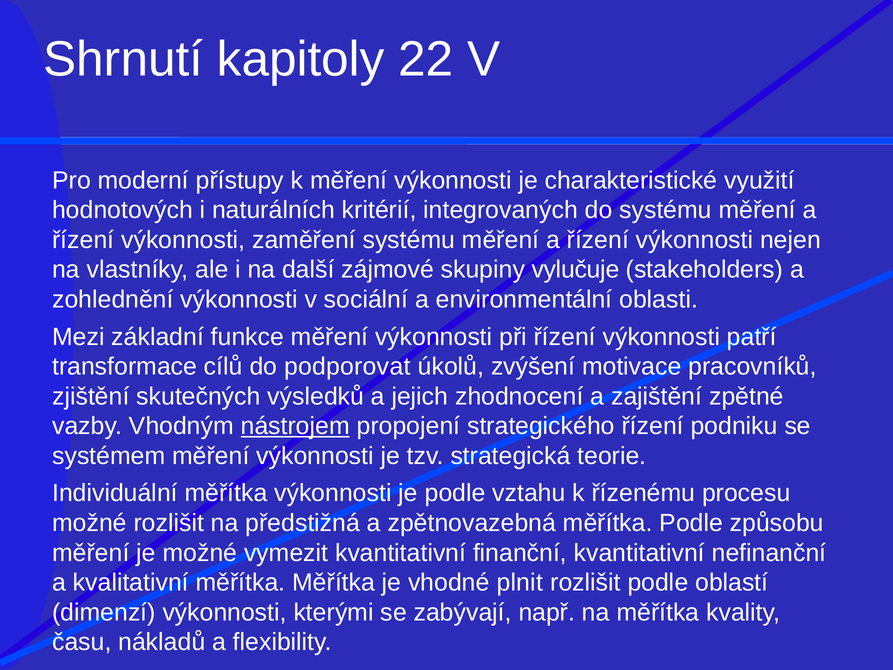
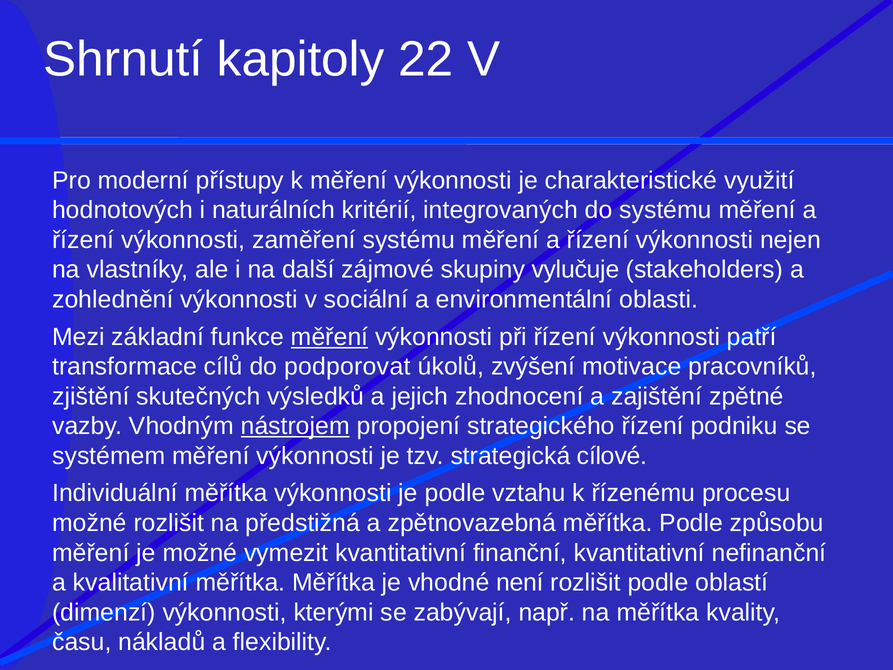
měření at (330, 337) underline: none -> present
teorie: teorie -> cílové
plnit: plnit -> není
